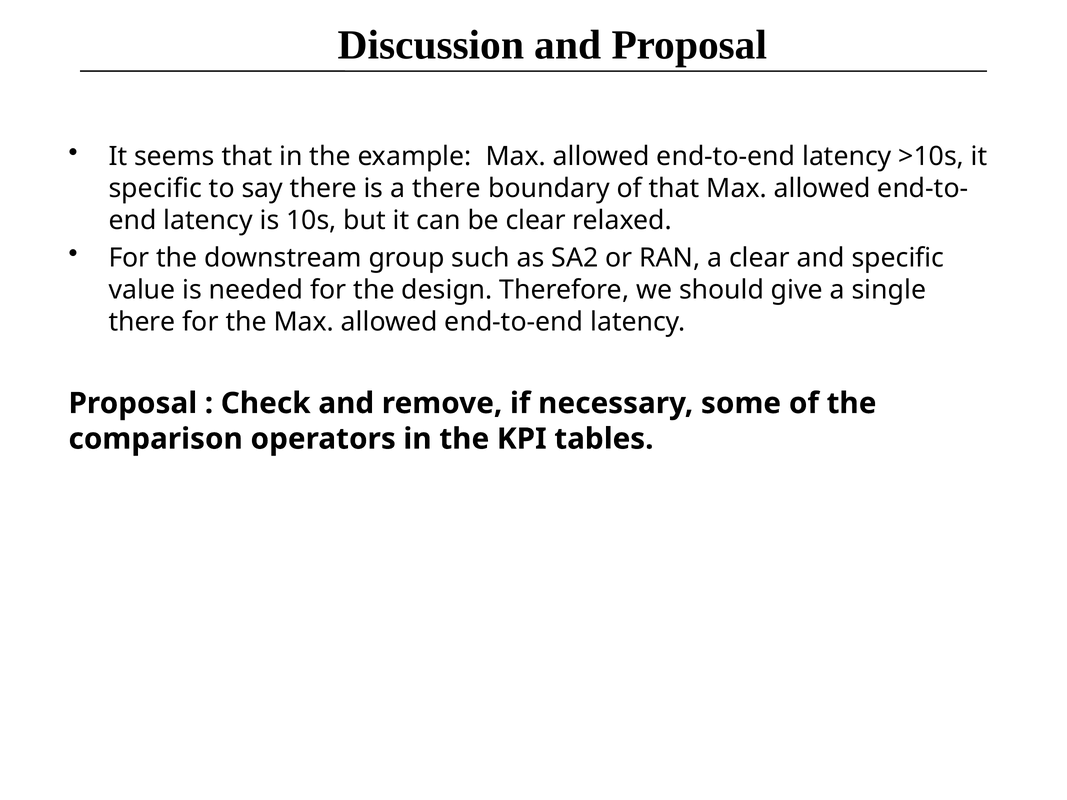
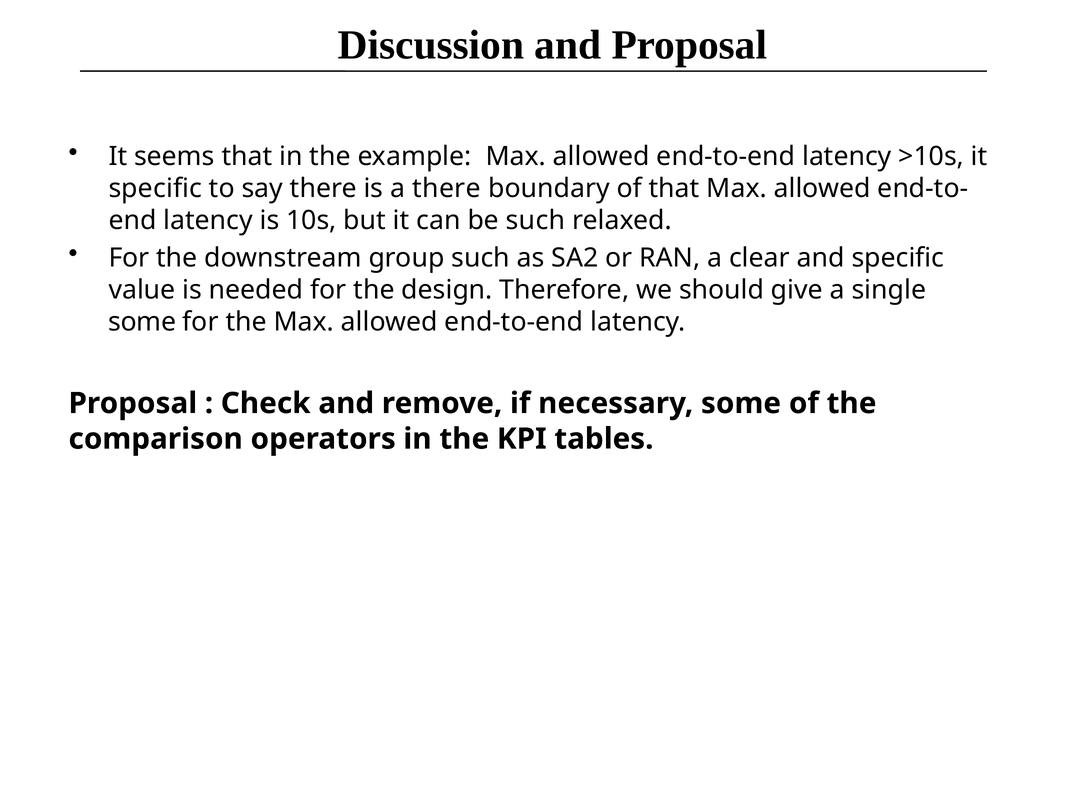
be clear: clear -> such
there at (142, 322): there -> some
